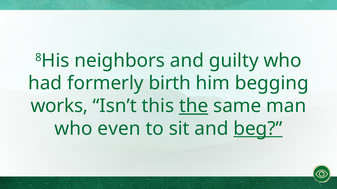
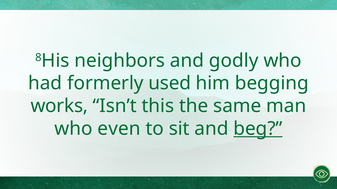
guilty: guilty -> godly
birth: birth -> used
the underline: present -> none
